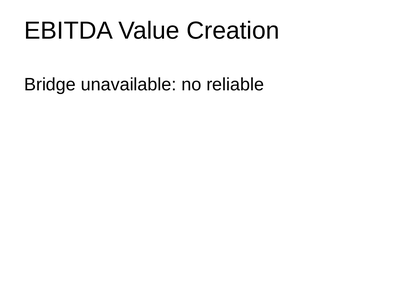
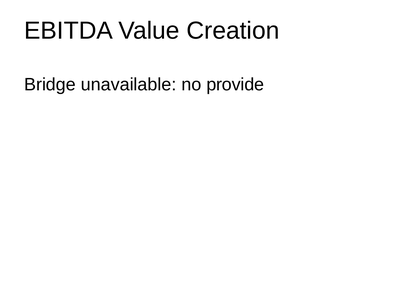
reliable: reliable -> provide
